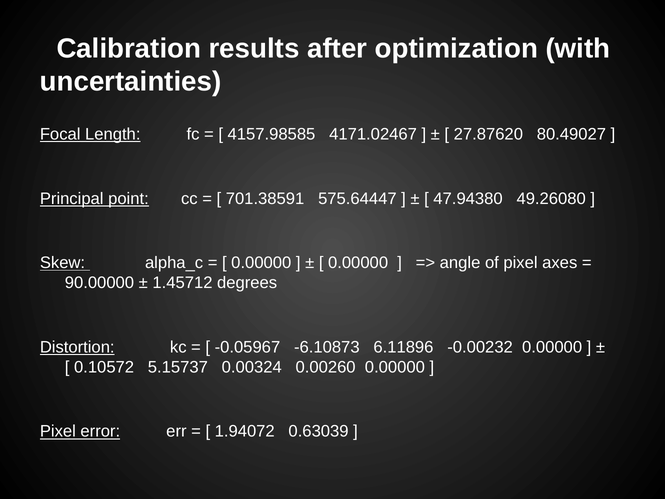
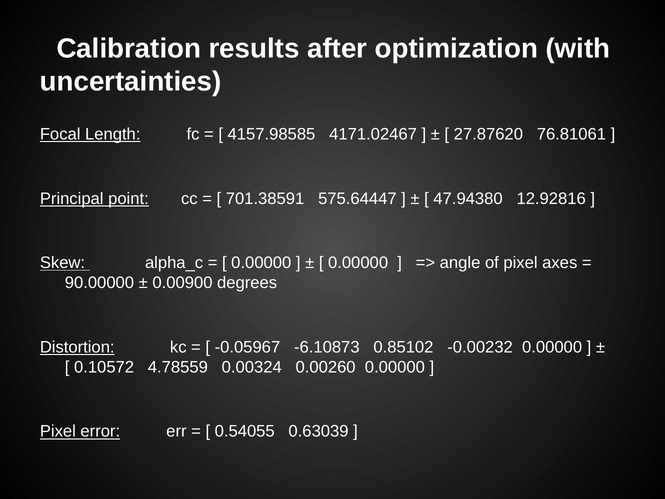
80.49027: 80.49027 -> 76.81061
49.26080: 49.26080 -> 12.92816
1.45712: 1.45712 -> 0.00900
6.11896: 6.11896 -> 0.85102
5.15737: 5.15737 -> 4.78559
1.94072: 1.94072 -> 0.54055
